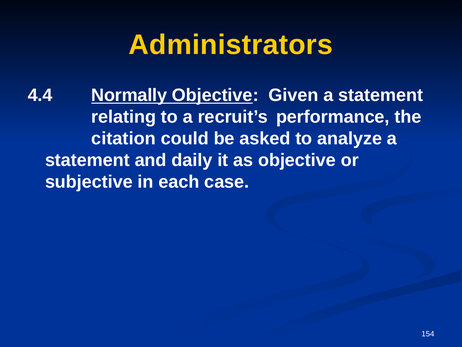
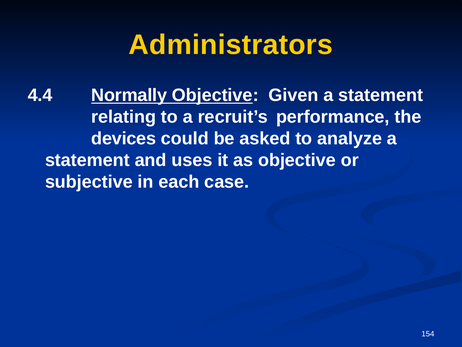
citation: citation -> devices
daily: daily -> uses
